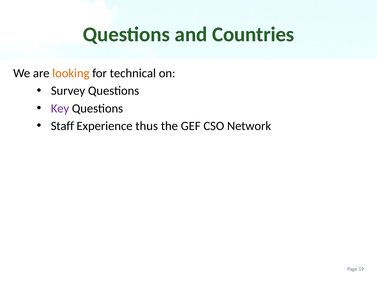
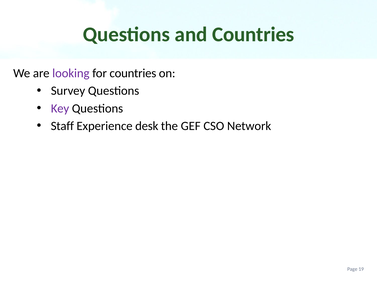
looking colour: orange -> purple
for technical: technical -> countries
thus: thus -> desk
